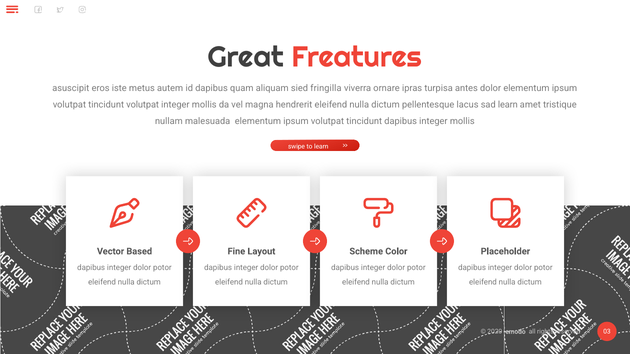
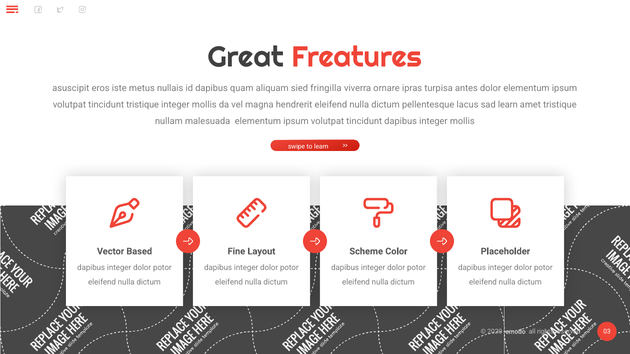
autem: autem -> nullais
tincidunt volutpat: volutpat -> tristique
